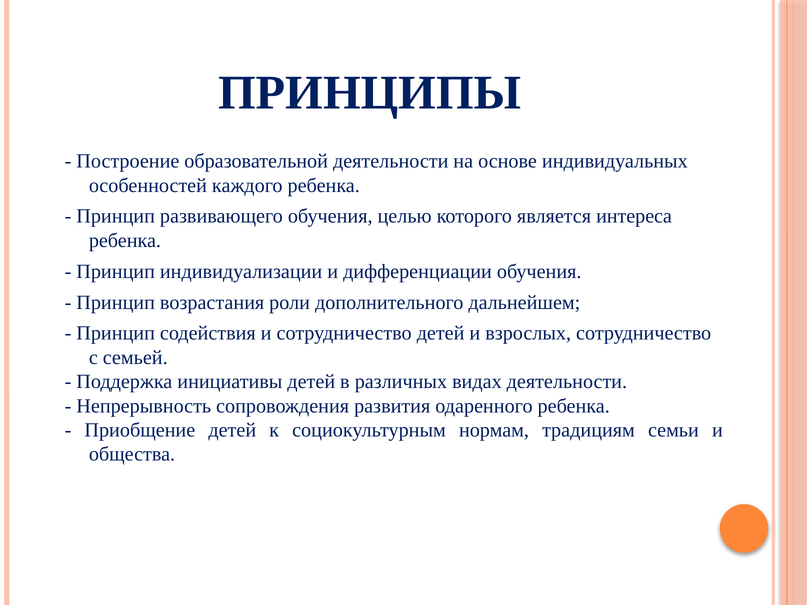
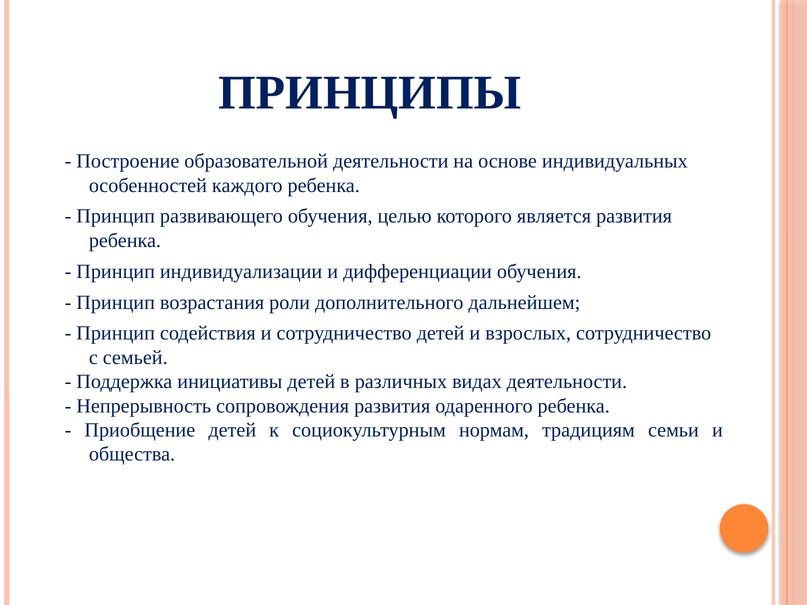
является интереса: интереса -> развития
